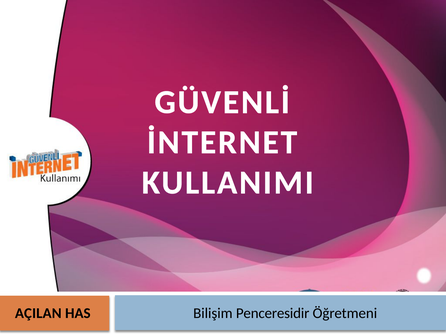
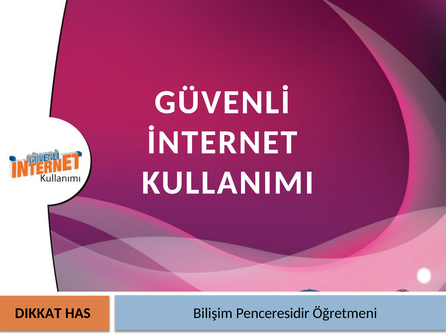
AÇILAN: AÇILAN -> DIKKAT
